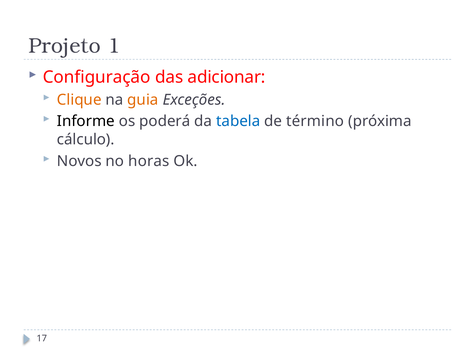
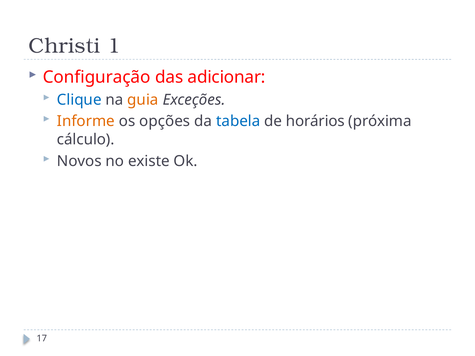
Projeto: Projeto -> Christi
Clique colour: orange -> blue
Informe colour: black -> orange
poderá: poderá -> opções
término: término -> horários
horas: horas -> existe
